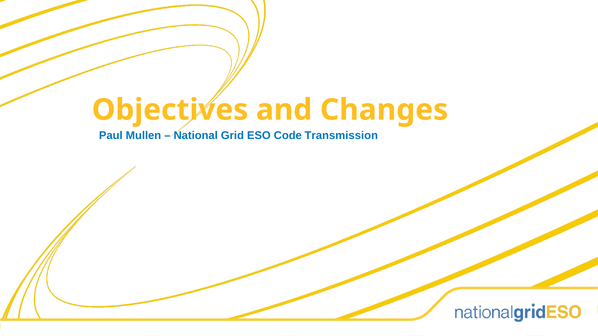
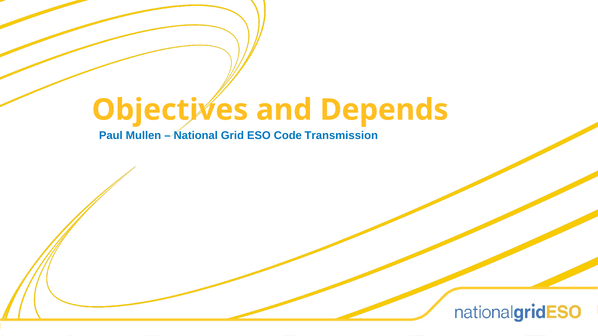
Changes: Changes -> Depends
